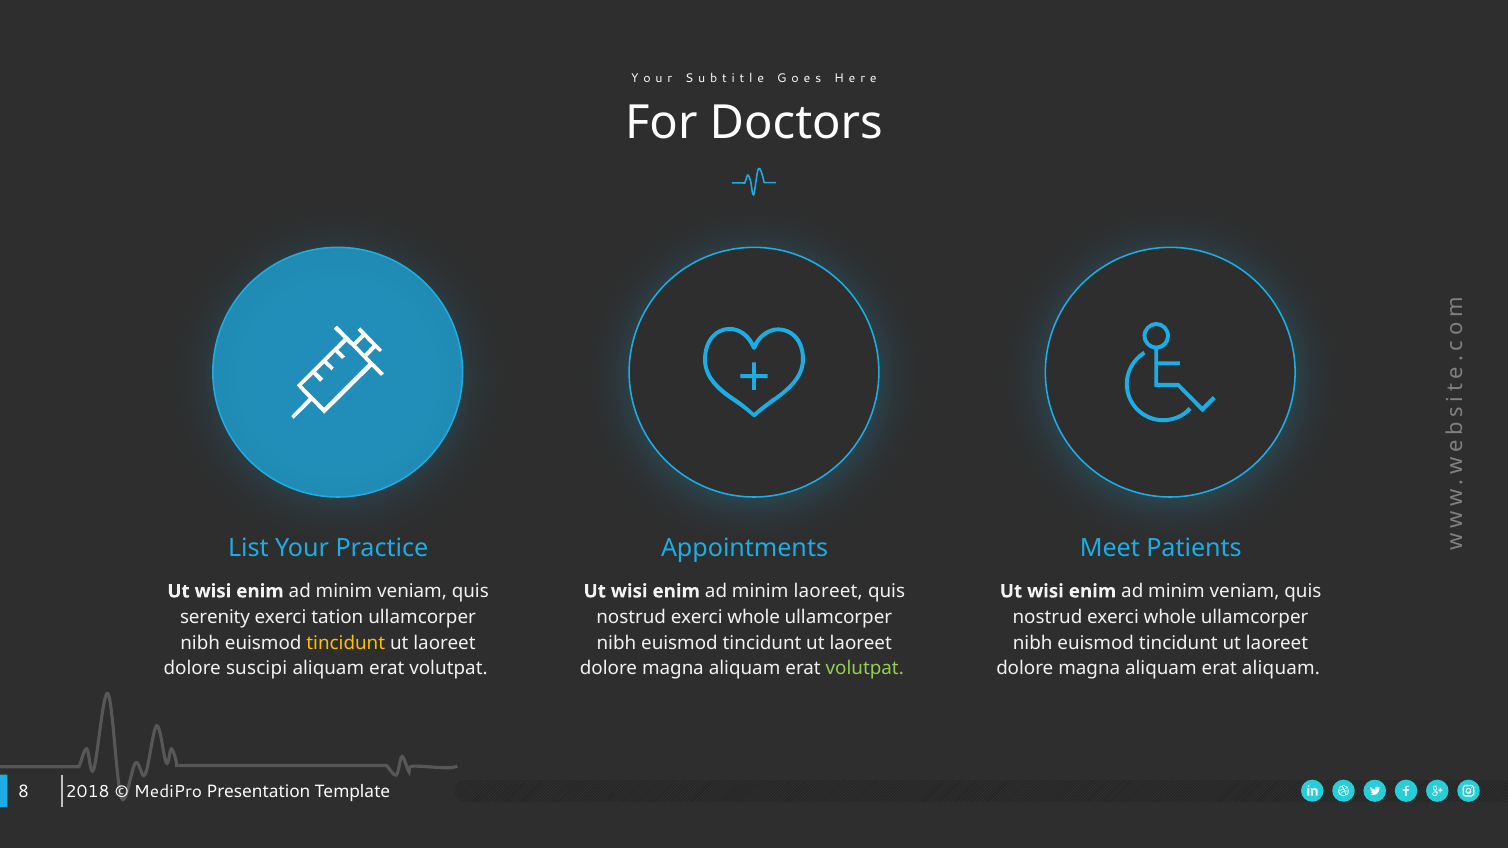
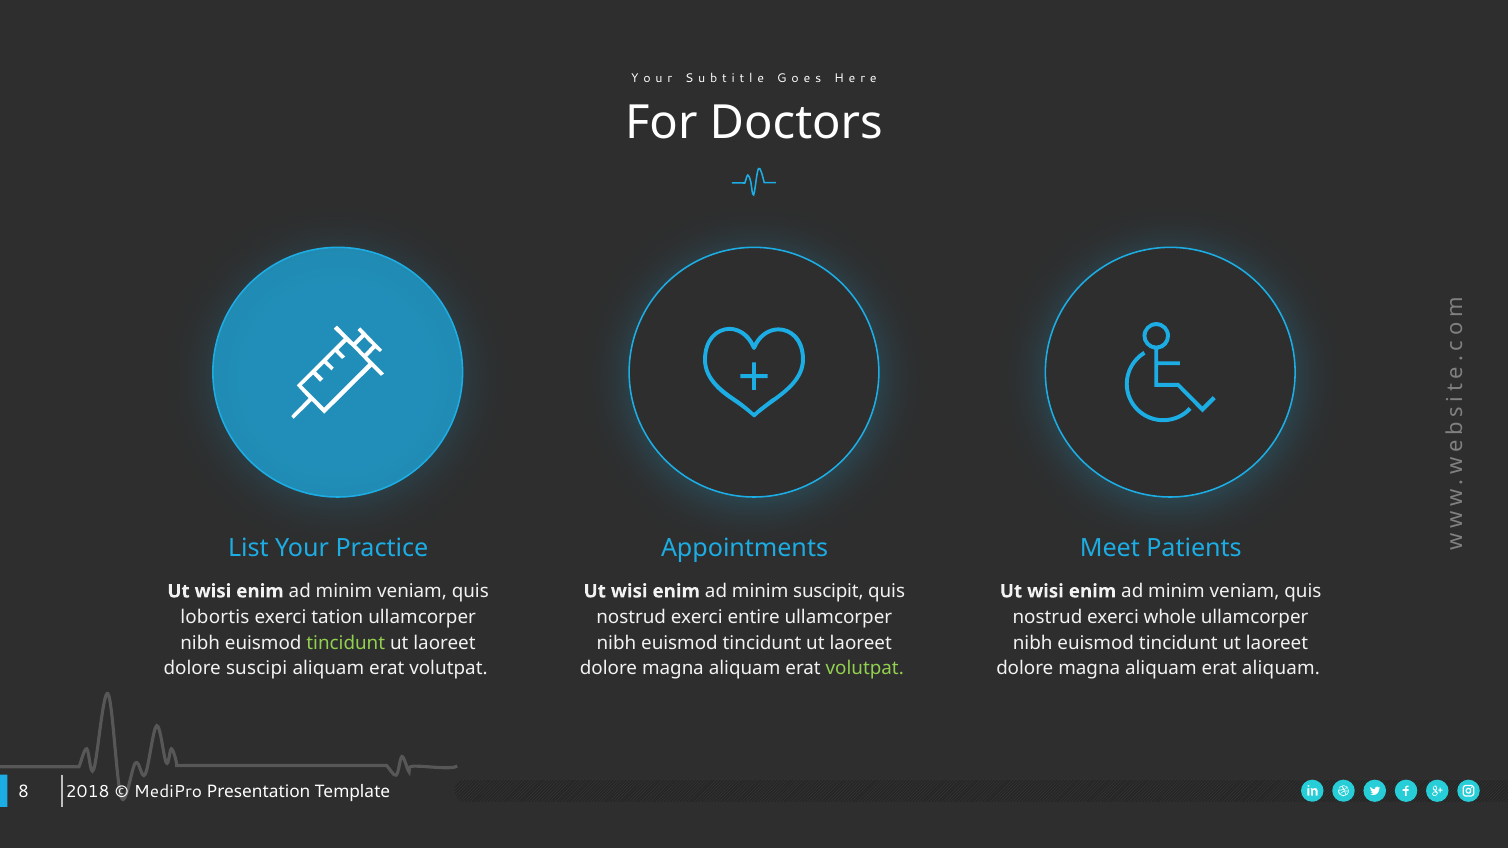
minim laoreet: laoreet -> suscipit
serenity: serenity -> lobortis
whole at (754, 617): whole -> entire
tincidunt at (346, 643) colour: yellow -> light green
